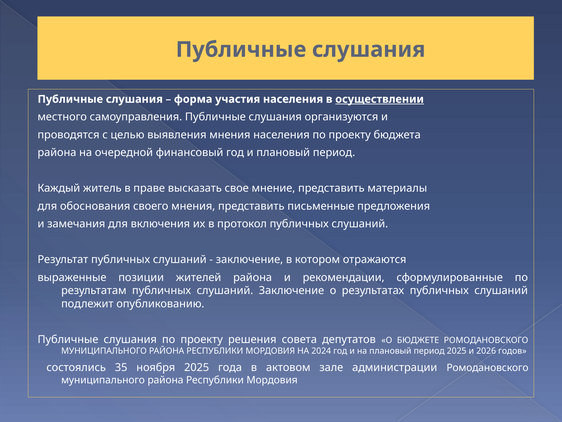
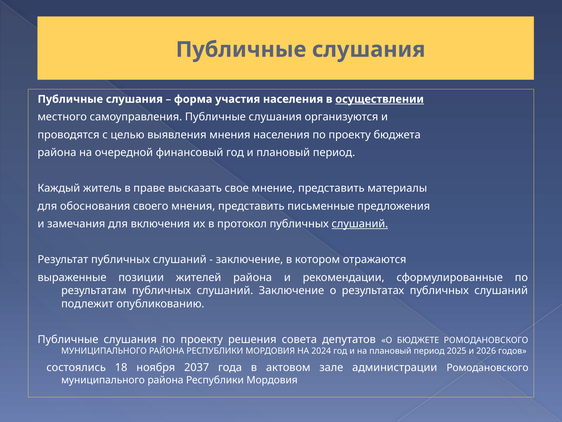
слушаний at (360, 224) underline: none -> present
35: 35 -> 18
ноября 2025: 2025 -> 2037
